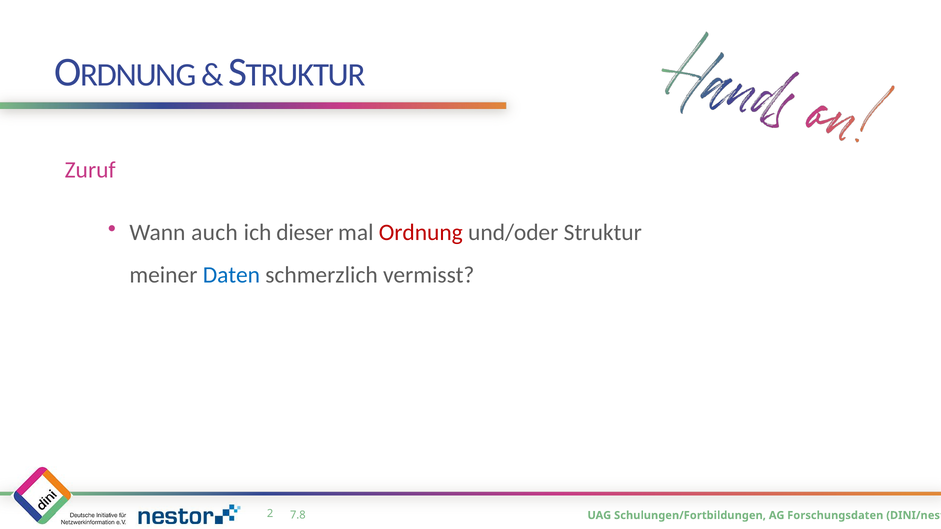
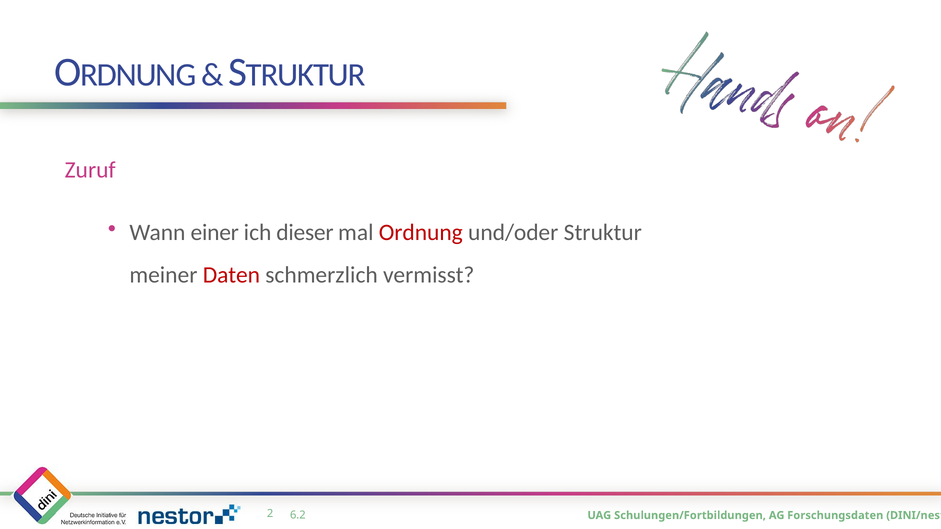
auch: auch -> einer
Daten colour: blue -> red
7.8: 7.8 -> 6.2
